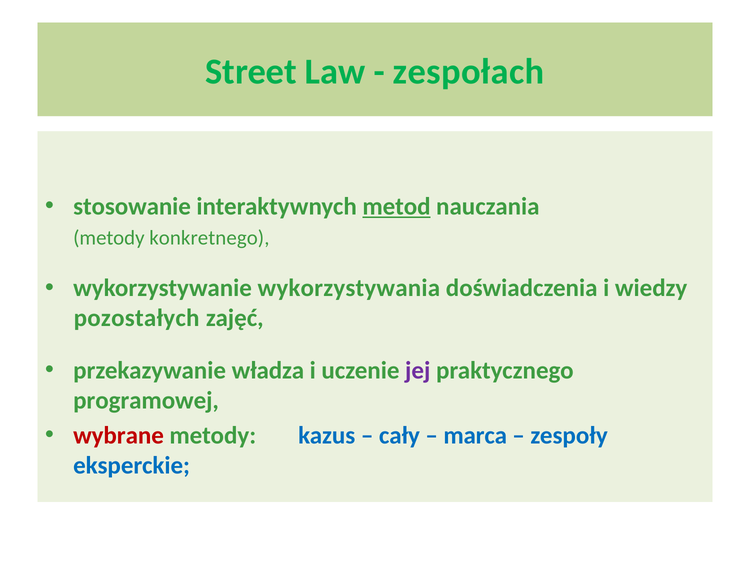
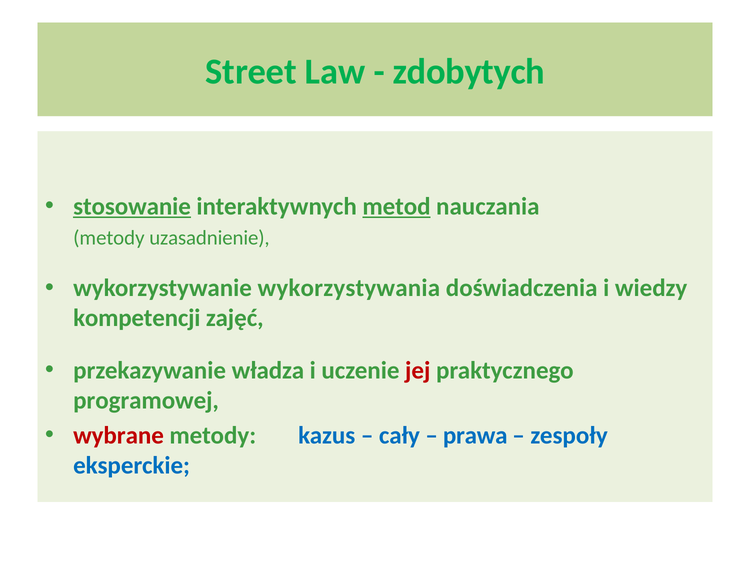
zespołach: zespołach -> zdobytych
stosowanie underline: none -> present
konkretnego: konkretnego -> uzasadnienie
pozostałych: pozostałych -> kompetencji
jej colour: purple -> red
marca: marca -> prawa
